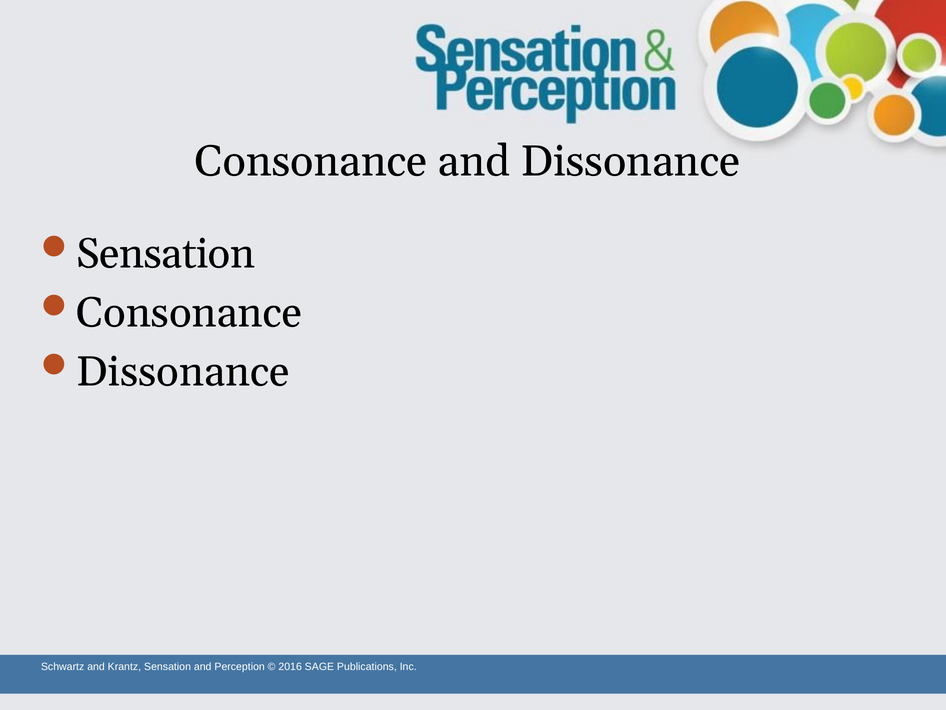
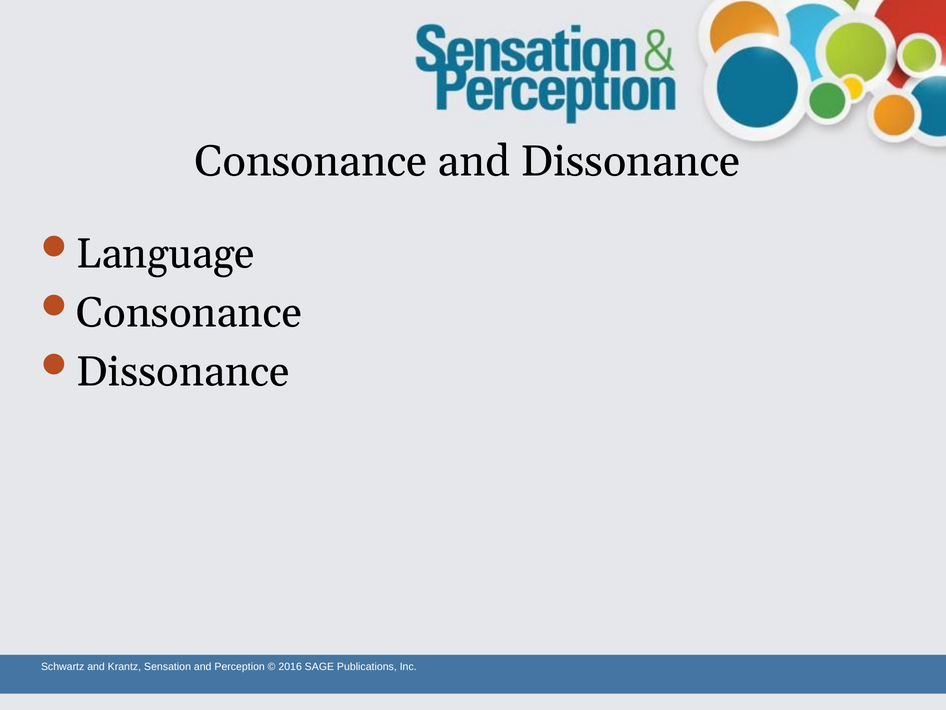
Sensation at (166, 254): Sensation -> Language
